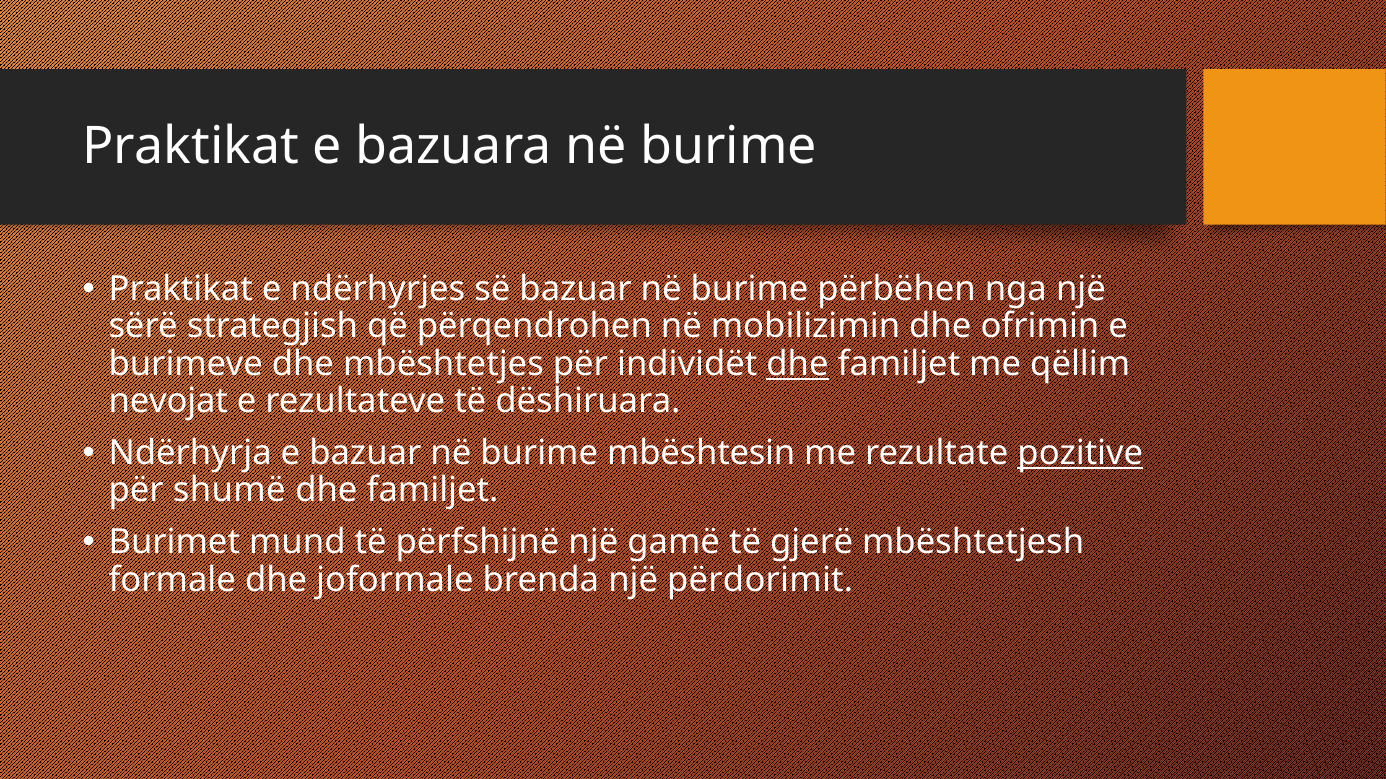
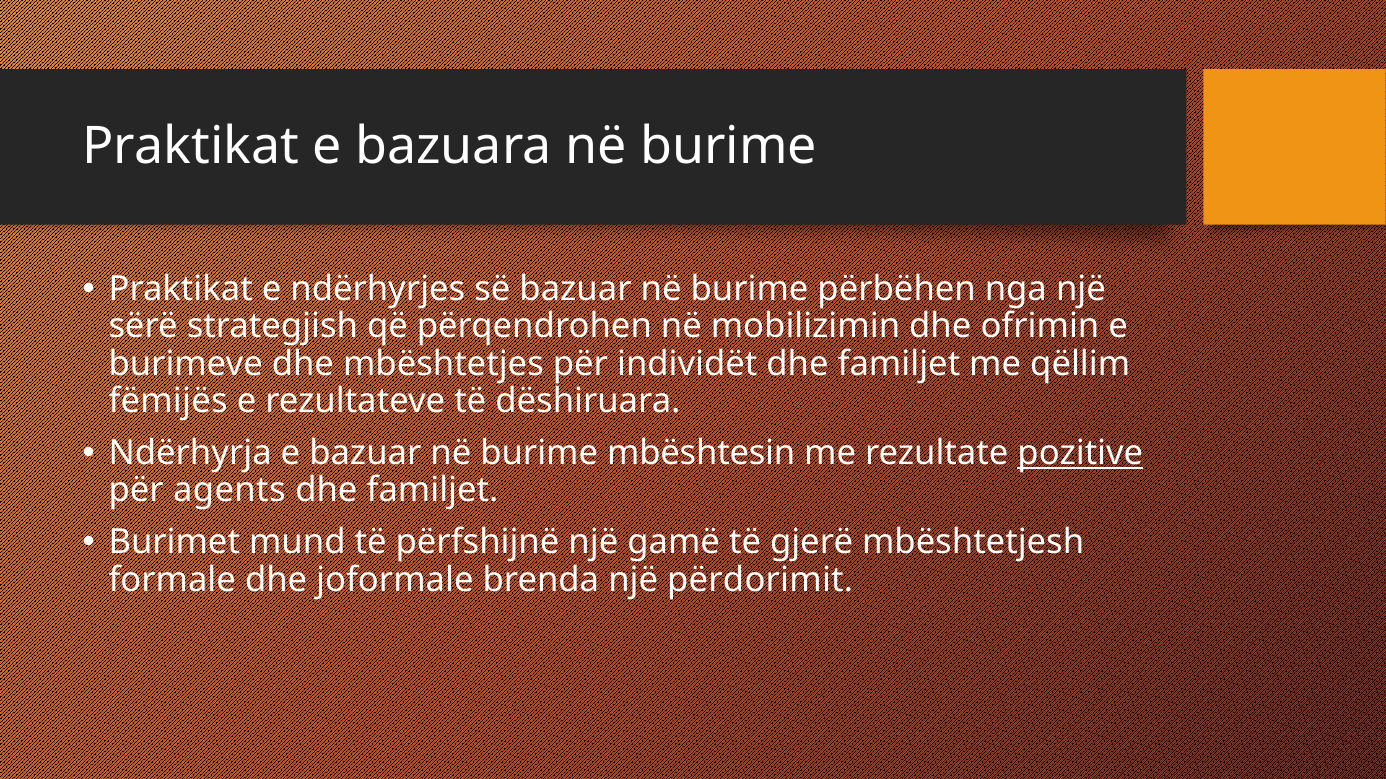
dhe at (798, 364) underline: present -> none
nevojat: nevojat -> fëmijës
shumë: shumë -> agents
